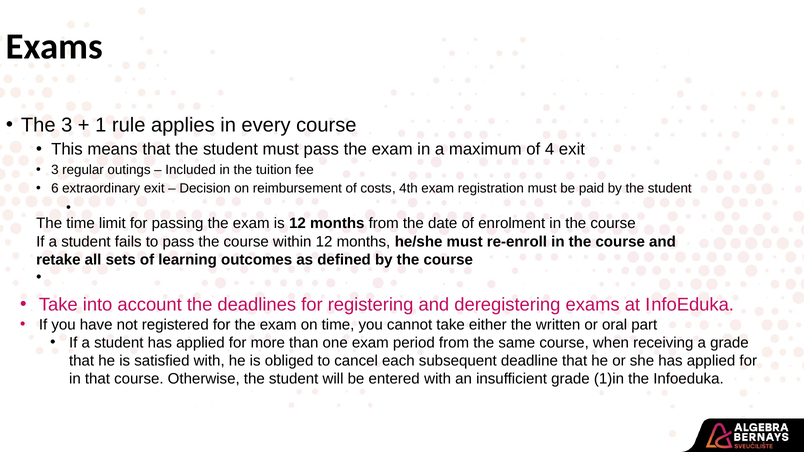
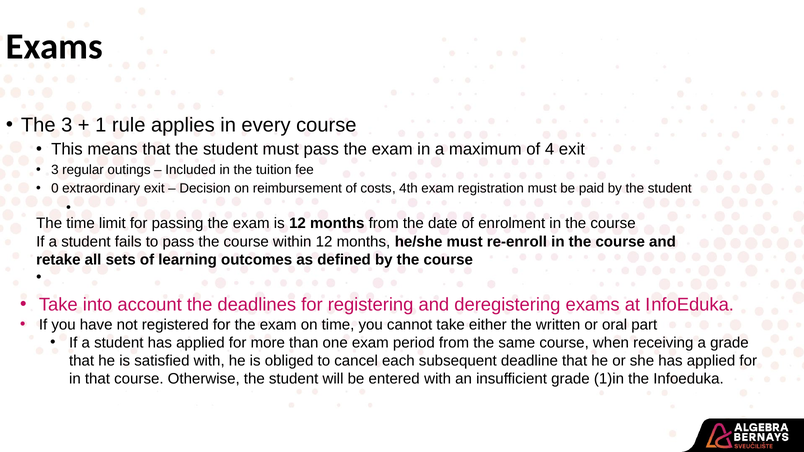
6: 6 -> 0
